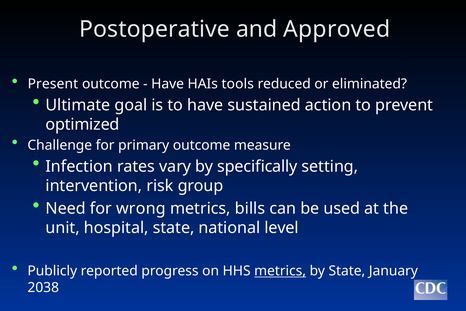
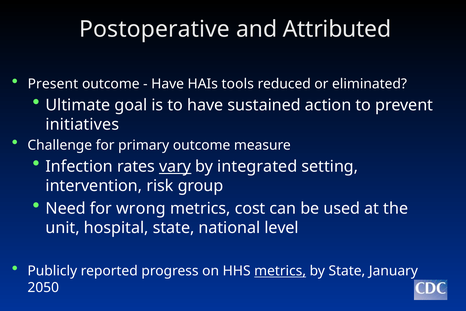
Approved: Approved -> Attributed
optimized: optimized -> initiatives
vary underline: none -> present
specifically: specifically -> integrated
bills: bills -> cost
2038: 2038 -> 2050
